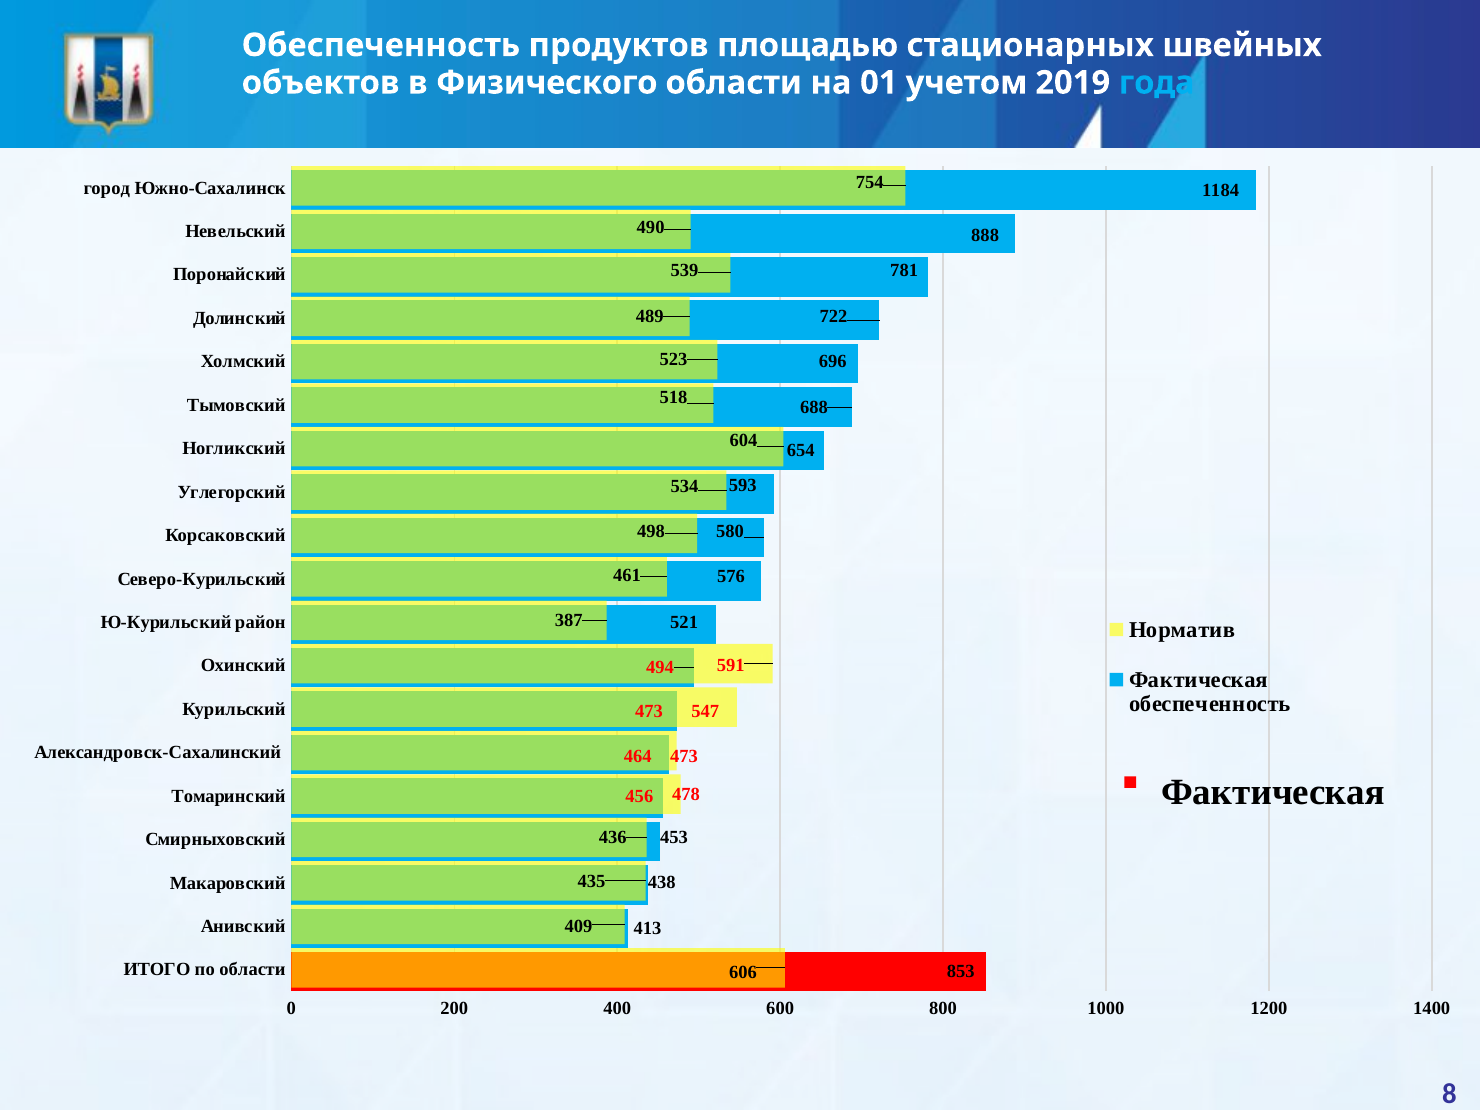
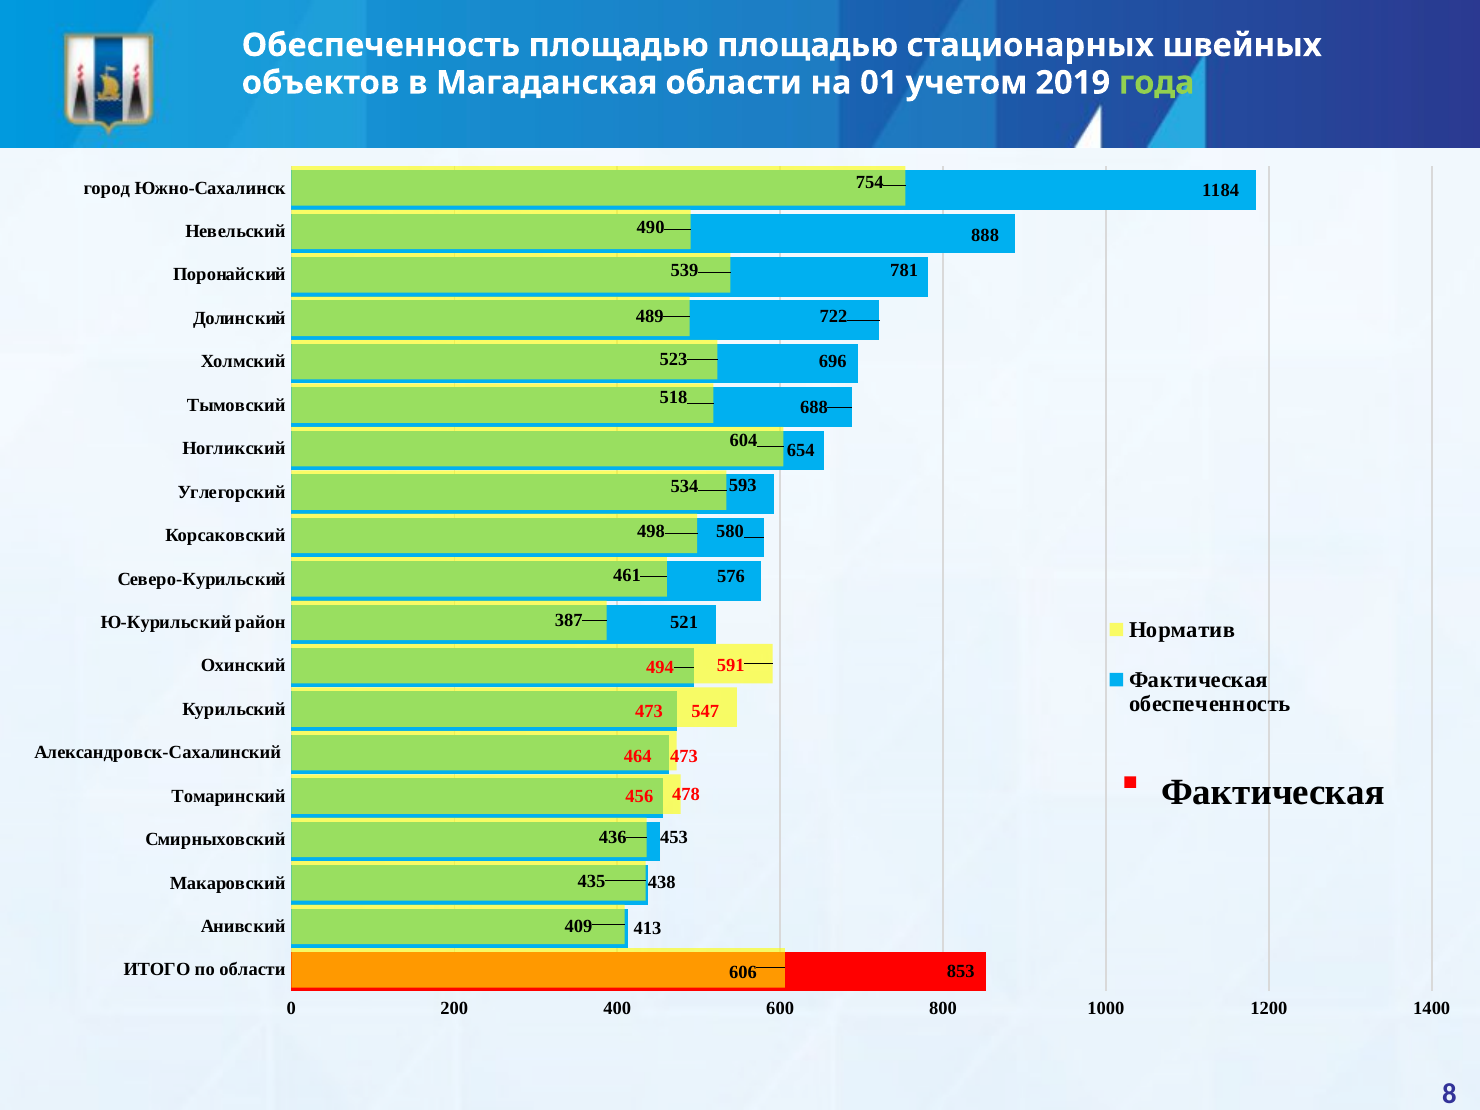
Обеспеченность продуктов: продуктов -> площадью
Физического: Физического -> Магаданская
года colour: light blue -> light green
